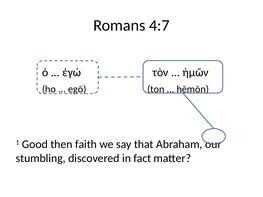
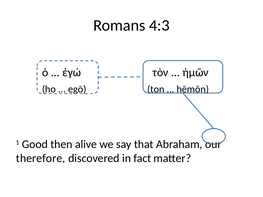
4:7: 4:7 -> 4:3
faith: faith -> alive
stumbling: stumbling -> therefore
